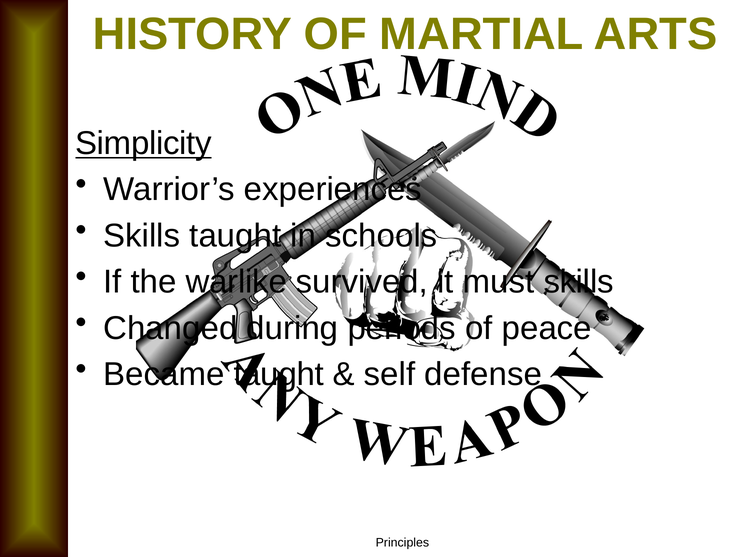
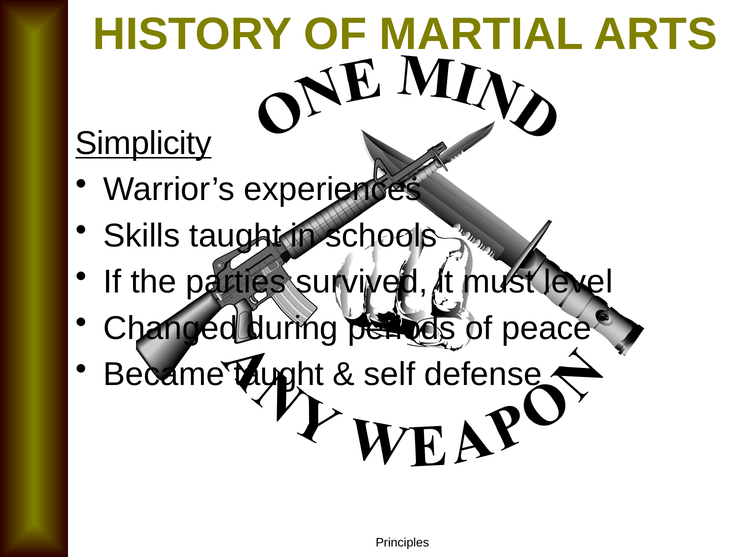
warlike: warlike -> parties
must skills: skills -> level
